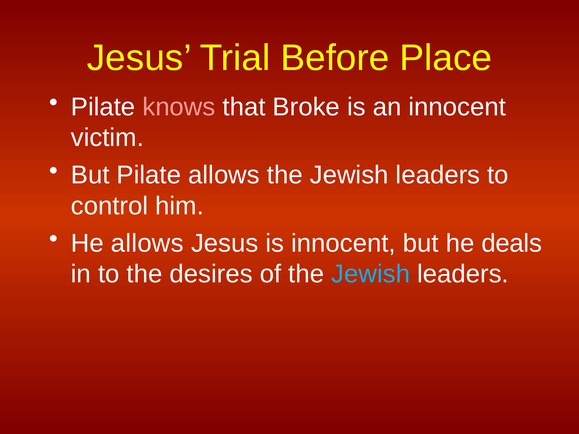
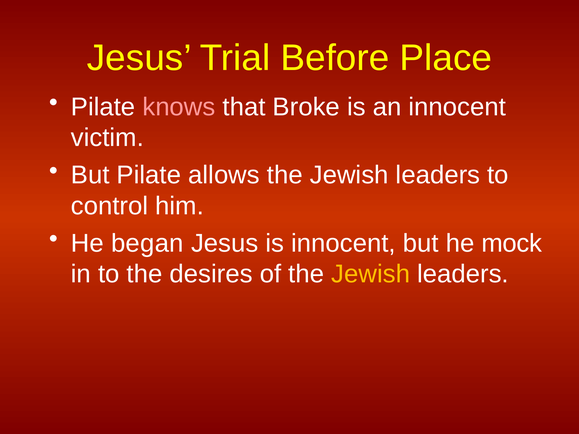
He allows: allows -> began
deals: deals -> mock
Jewish at (371, 274) colour: light blue -> yellow
